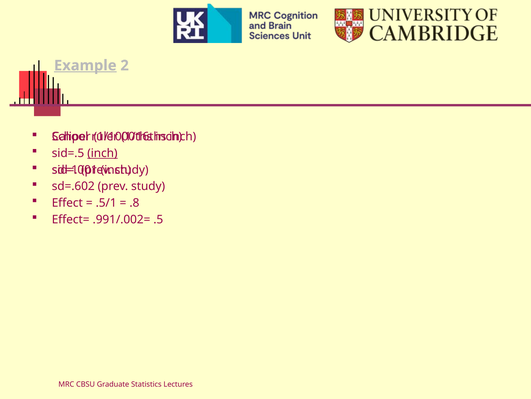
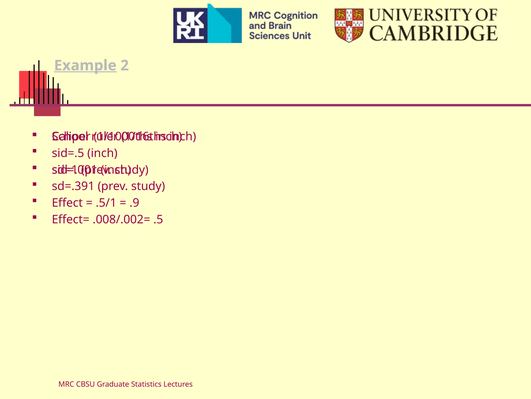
inch at (102, 153) underline: present -> none
sd=.602: sd=.602 -> sd=.391
.8: .8 -> .9
.991/.002=: .991/.002= -> .008/.002=
